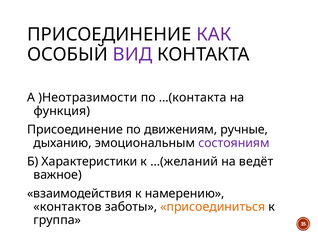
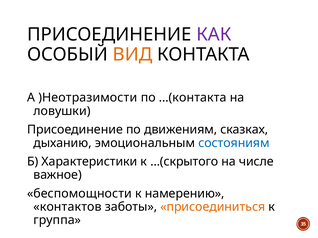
ВИД colour: purple -> orange
функция: функция -> ловушки
ручные: ручные -> сказках
состояниям colour: purple -> blue
…(желаний: …(желаний -> …(скрытого
ведёт: ведёт -> числе
взаимодействия: взаимодействия -> беспомощности
